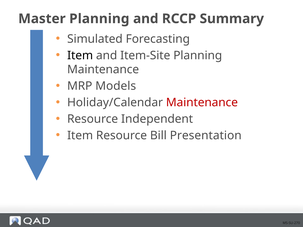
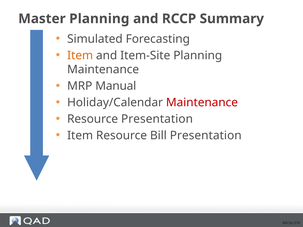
Item at (80, 55) colour: black -> orange
Models: Models -> Manual
Resource Independent: Independent -> Presentation
